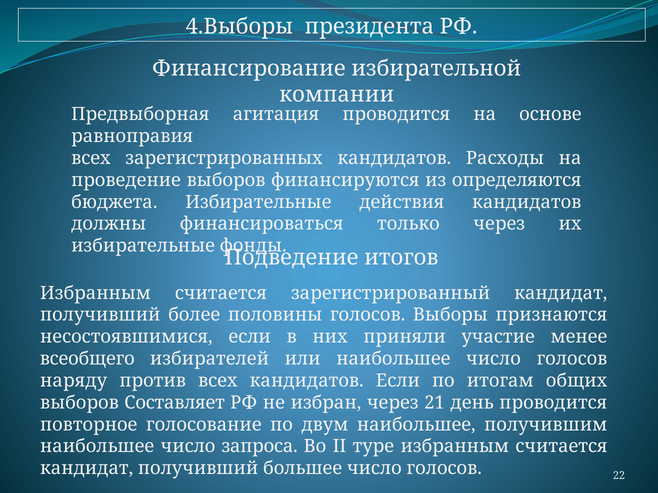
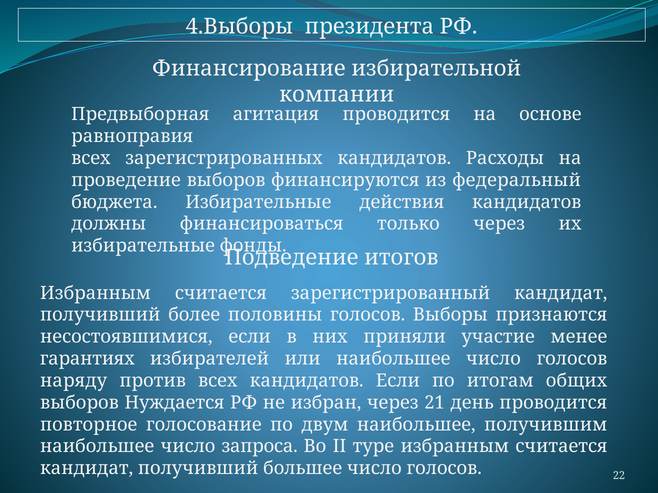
определяются: определяются -> федеральный
всеобщего: всеобщего -> гарантиях
Составляет: Составляет -> Нуждается
